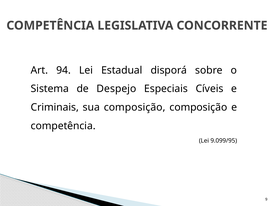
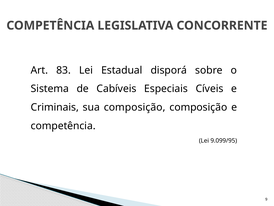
94: 94 -> 83
Despejo: Despejo -> Cabíveis
